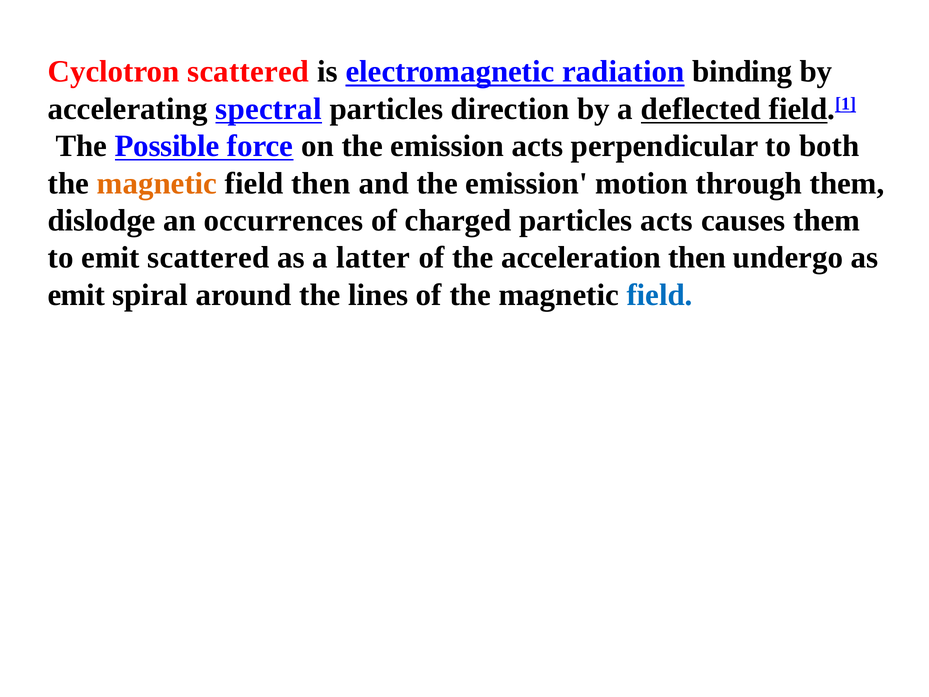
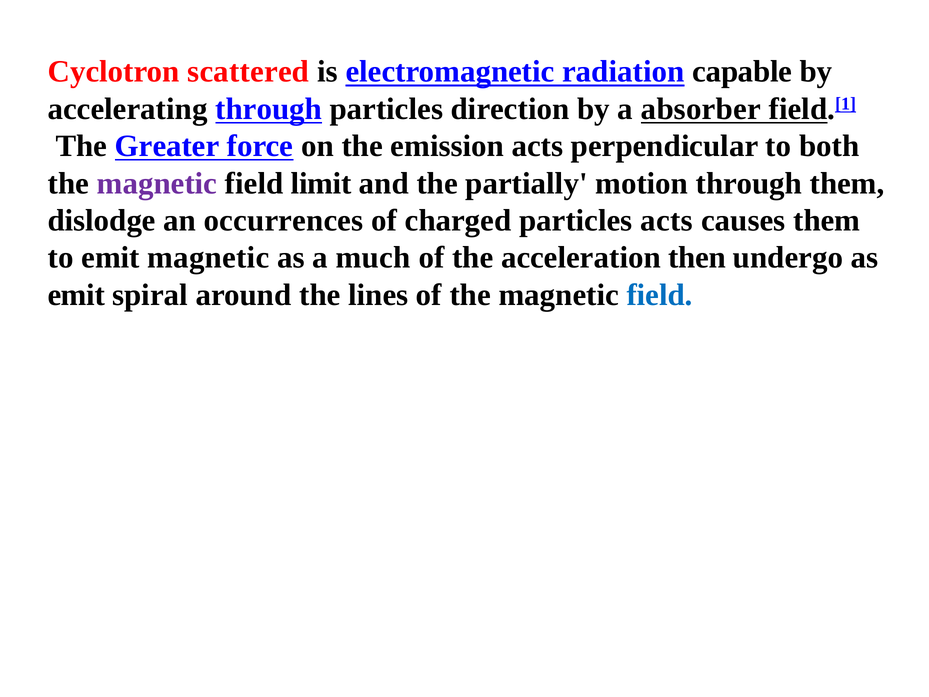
binding: binding -> capable
accelerating spectral: spectral -> through
deflected: deflected -> absorber
Possible: Possible -> Greater
magnetic at (157, 183) colour: orange -> purple
field then: then -> limit
and the emission: emission -> partially
emit scattered: scattered -> magnetic
latter: latter -> much
